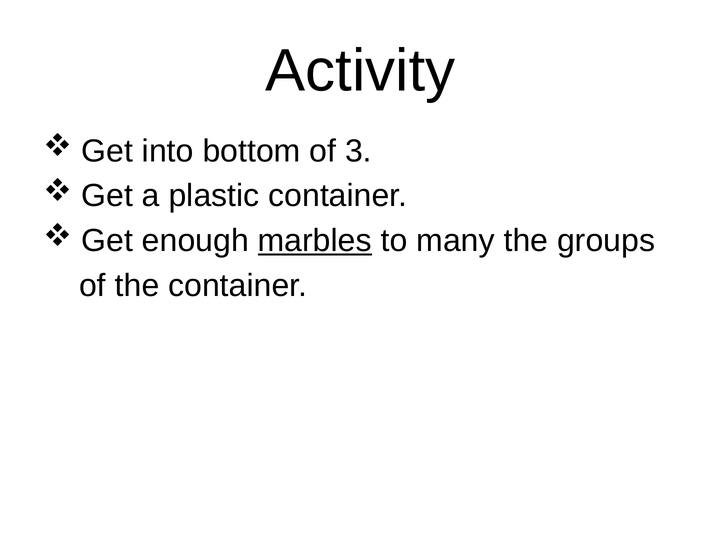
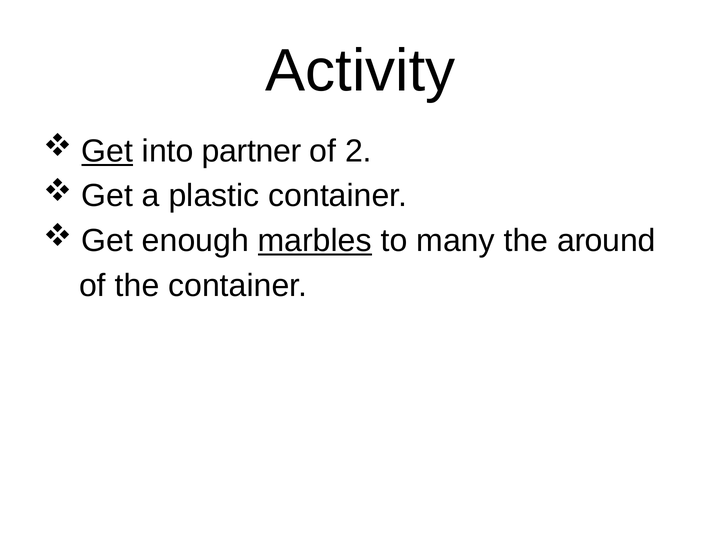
Get at (107, 151) underline: none -> present
bottom: bottom -> partner
3: 3 -> 2
groups: groups -> around
